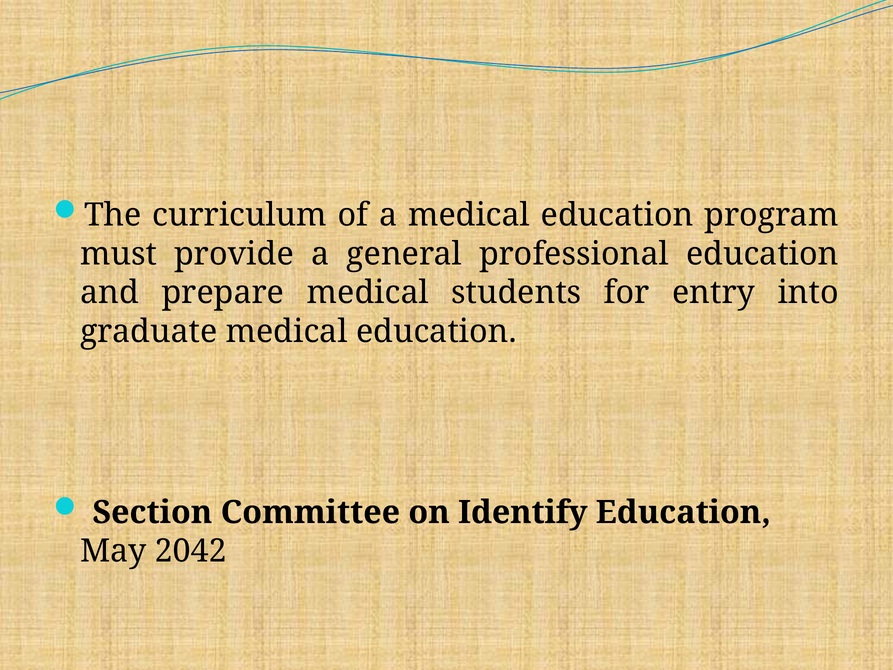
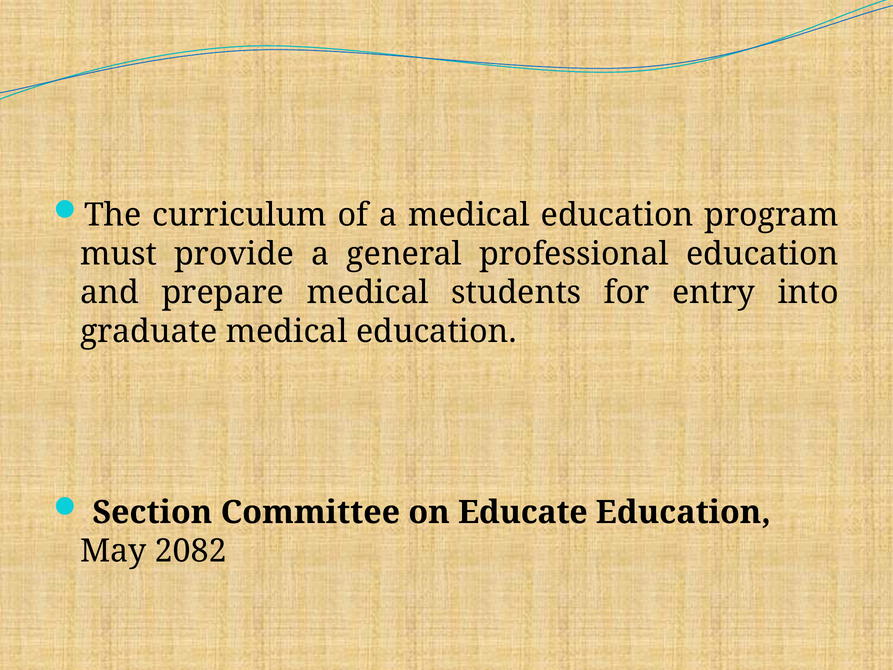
Identify: Identify -> Educate
2042: 2042 -> 2082
